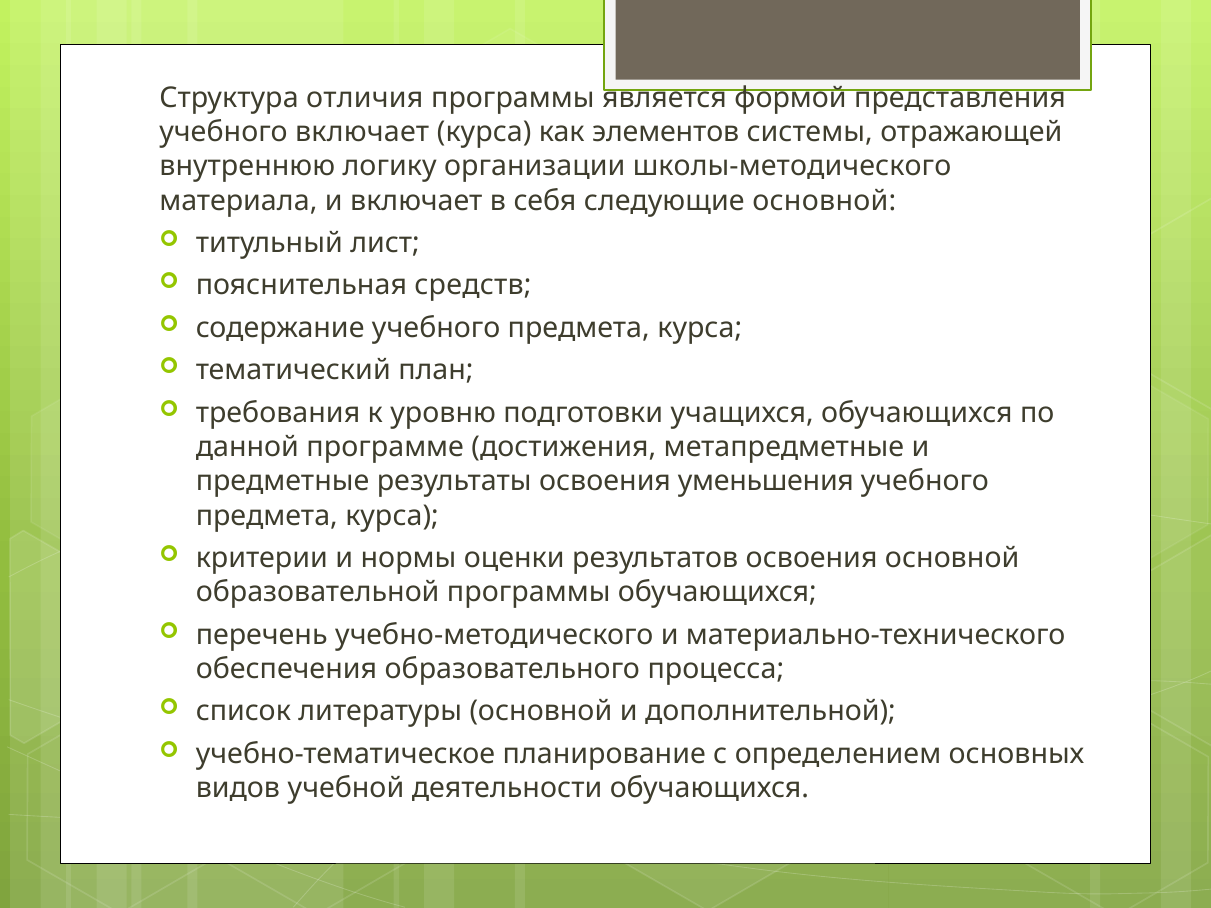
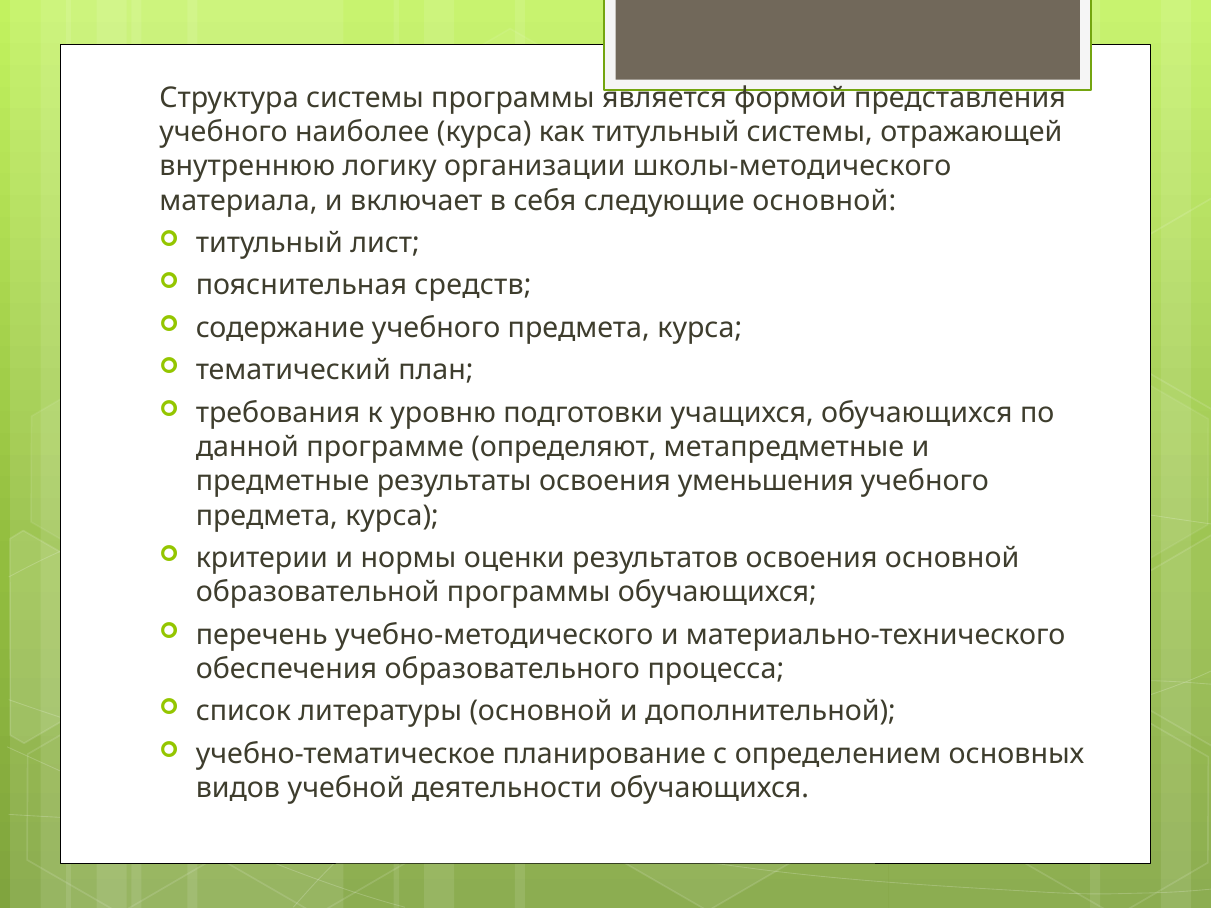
Структура отличия: отличия -> системы
учебного включает: включает -> наиболее
как элементов: элементов -> титульный
достижения: достижения -> определяют
